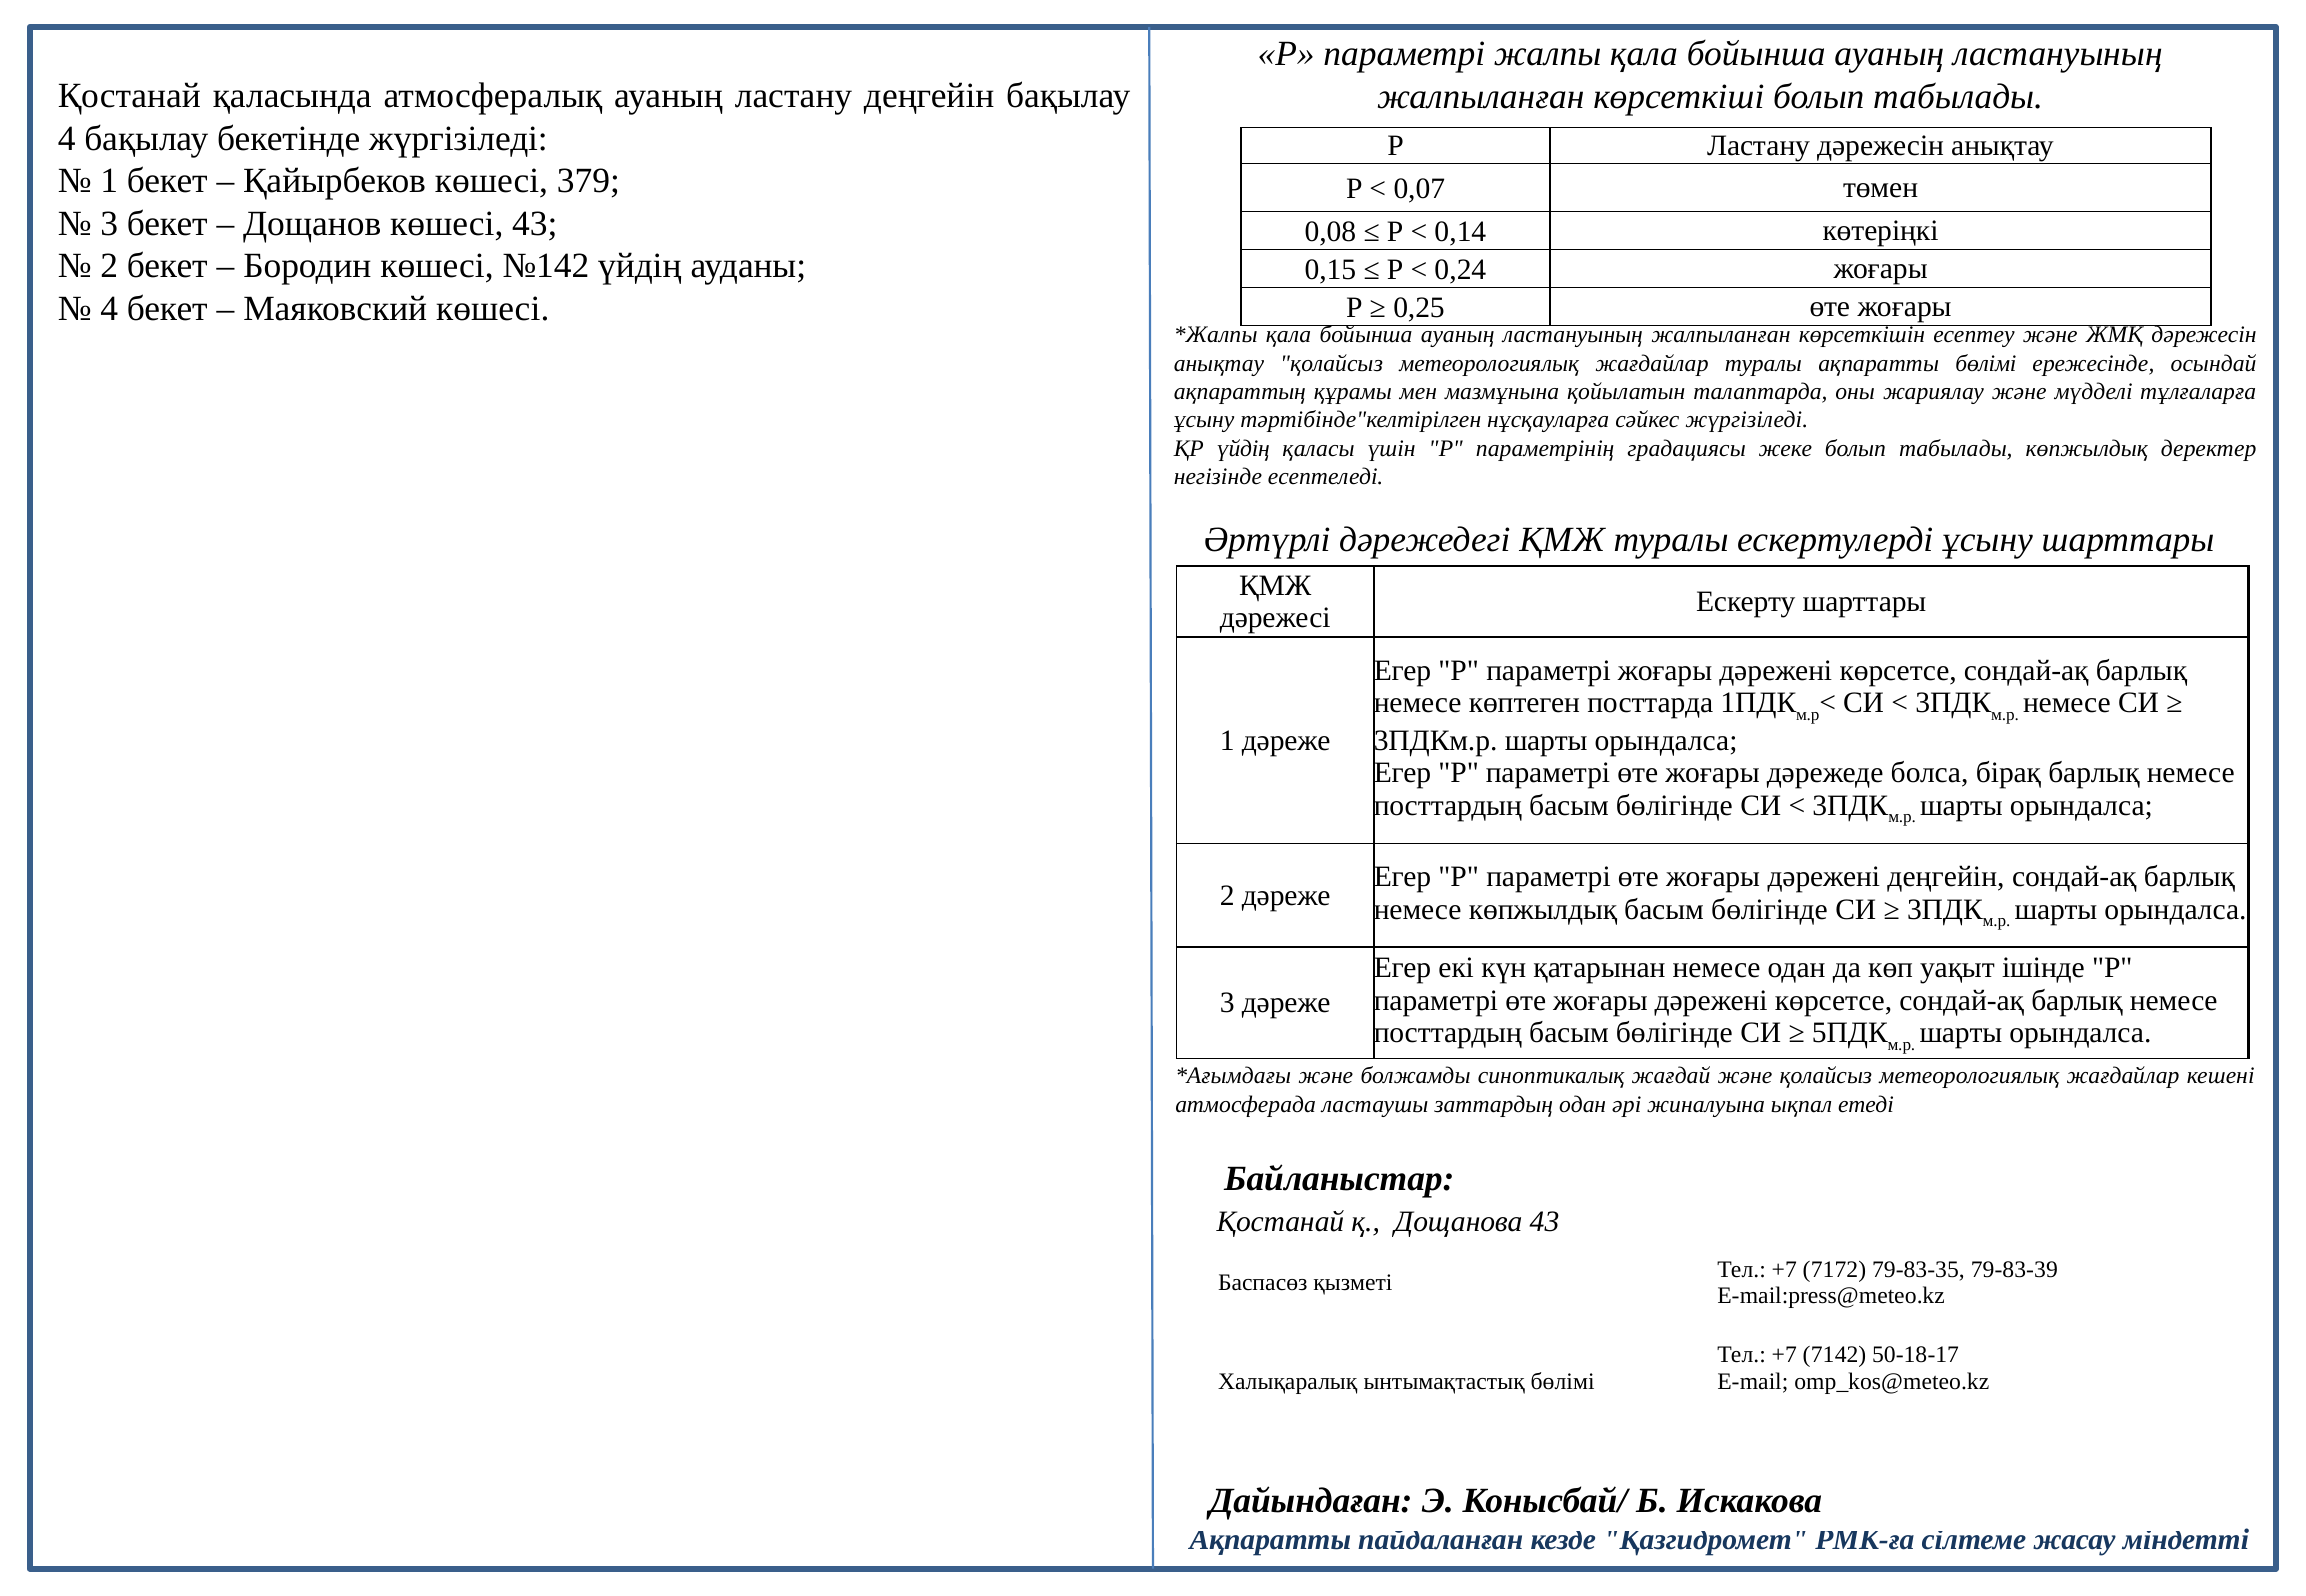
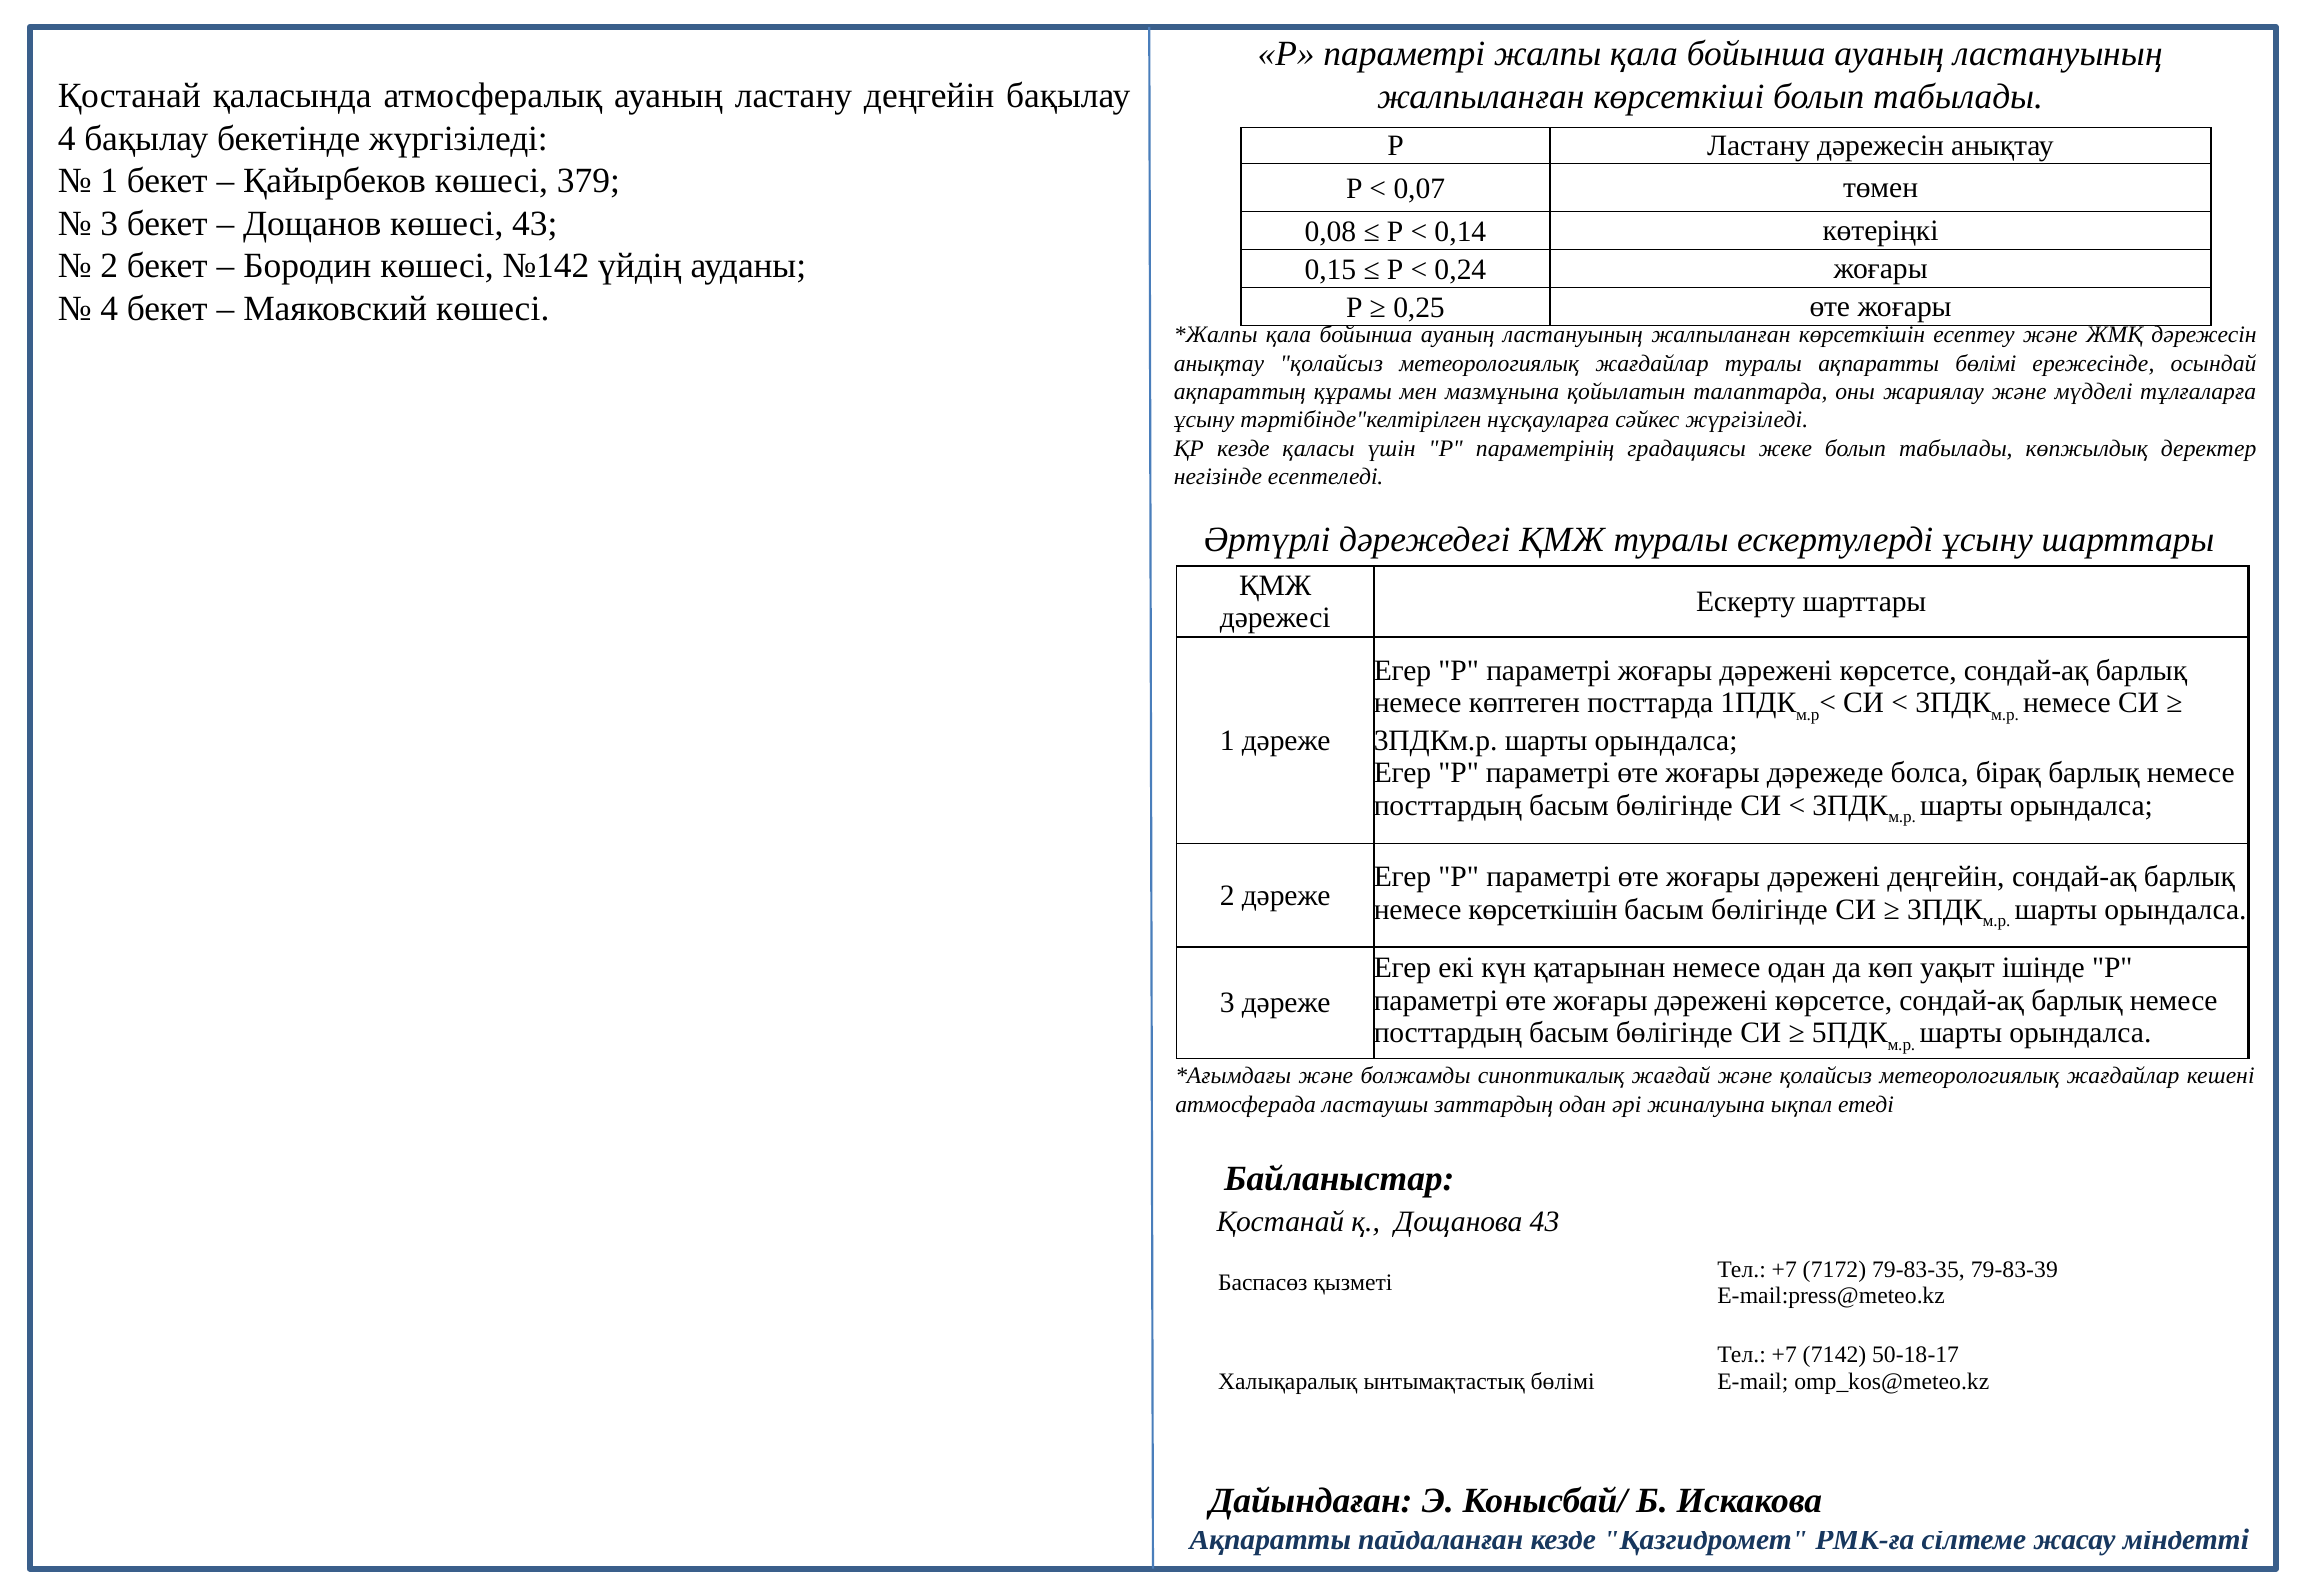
ҚР үйдің: үйдің -> кезде
немесе көпжылдық: көпжылдық -> көрсеткішін
